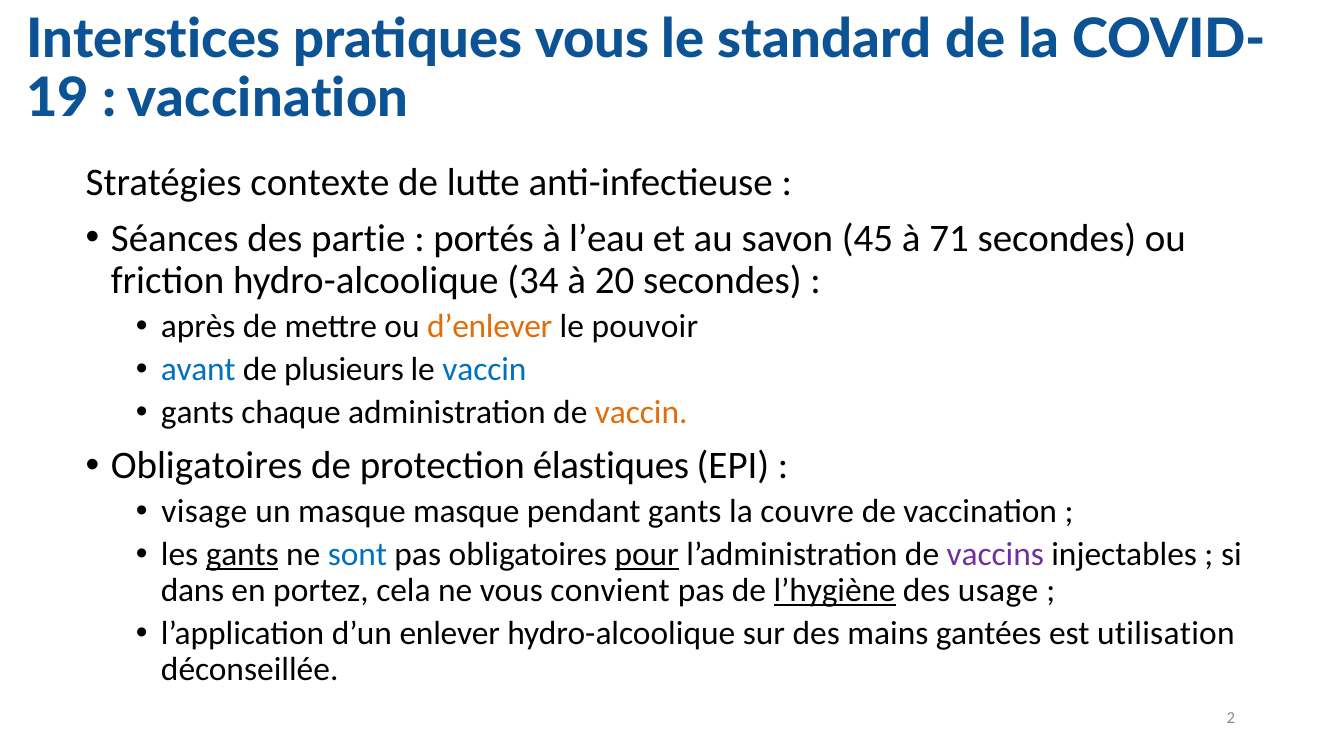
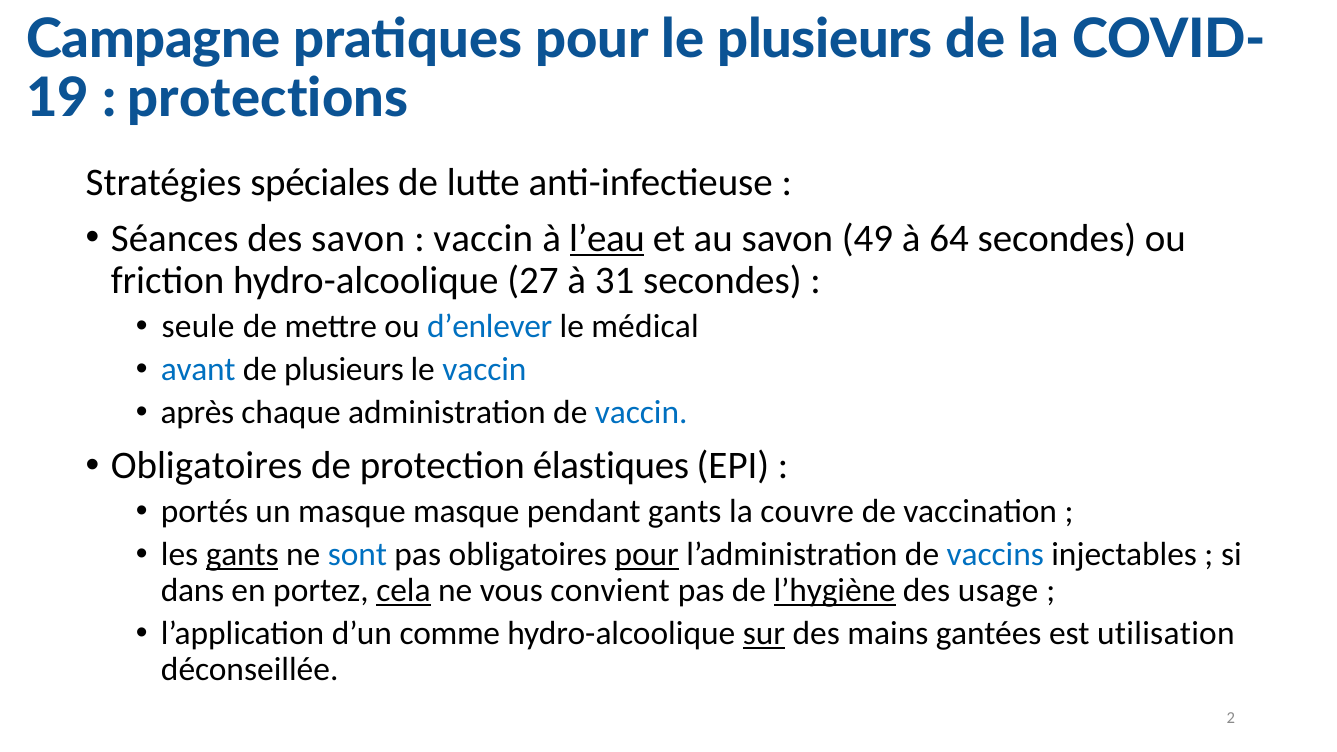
Interstices: Interstices -> Campagne
pratiques vous: vous -> pour
le standard: standard -> plusieurs
vaccination at (268, 98): vaccination -> protections
contexte: contexte -> spéciales
des partie: partie -> savon
portés at (484, 239): portés -> vaccin
l’eau underline: none -> present
45: 45 -> 49
71: 71 -> 64
34: 34 -> 27
20: 20 -> 31
après: après -> seule
d’enlever colour: orange -> blue
pouvoir: pouvoir -> médical
gants at (197, 413): gants -> après
vaccin at (641, 413) colour: orange -> blue
visage: visage -> portés
vaccins colour: purple -> blue
cela underline: none -> present
enlever: enlever -> comme
sur underline: none -> present
